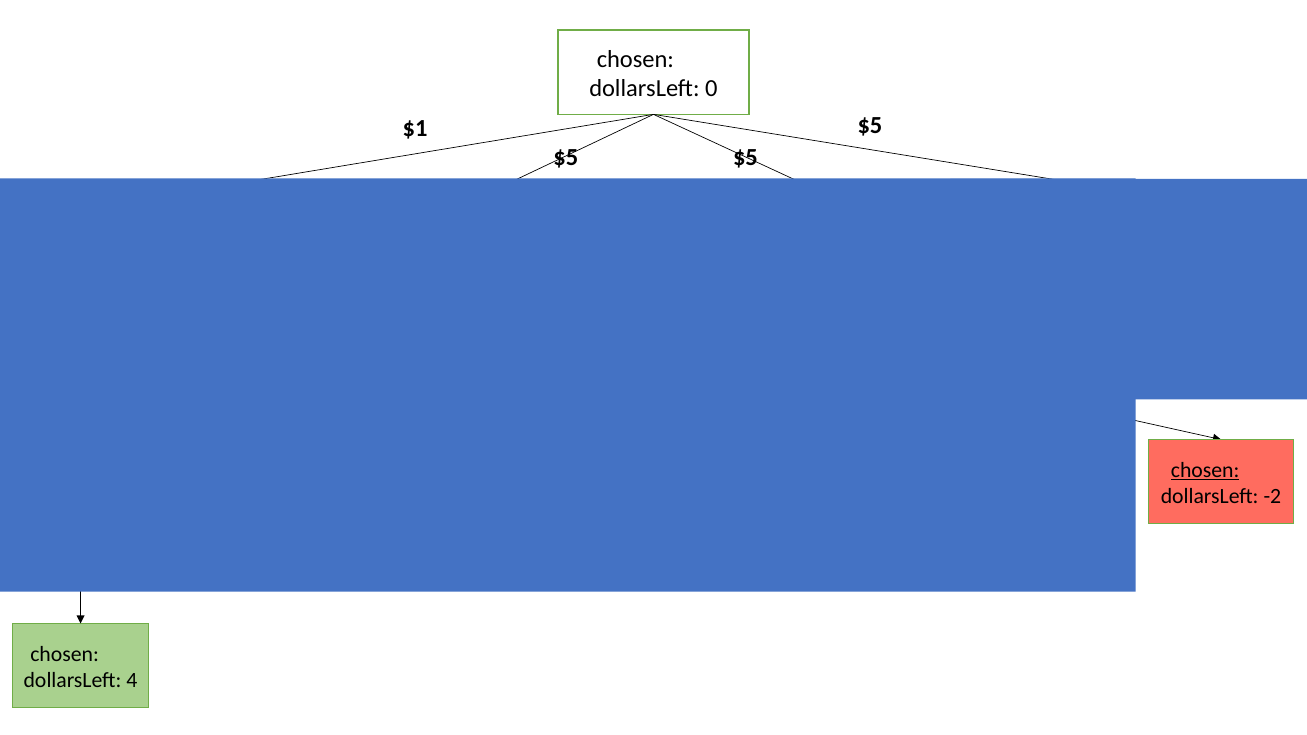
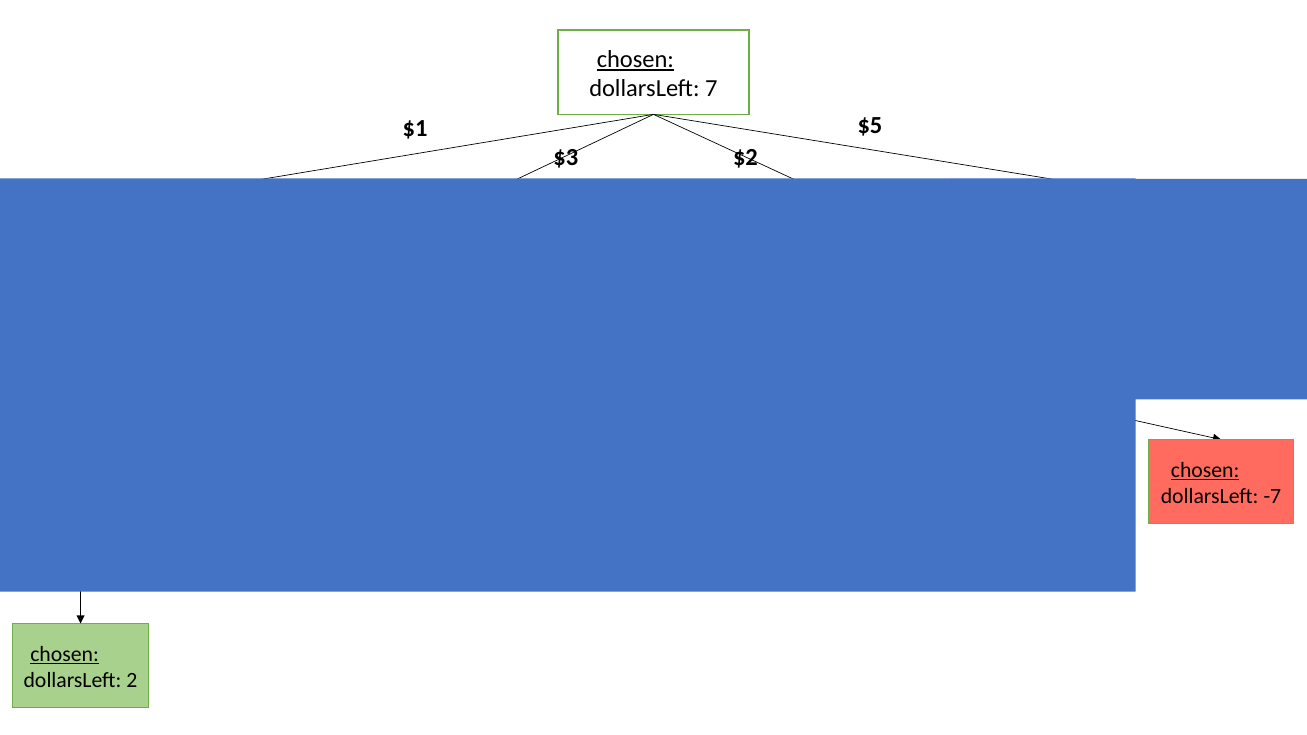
chosen at (635, 59) underline: none -> present
0 at (711, 89): 0 -> 7
$5 at (566, 158): $5 -> $3
$5 at (745, 158): $5 -> $2
-2 at (1272, 496): -2 -> -7
chosen at (65, 654) underline: none -> present
4 at (132, 680): 4 -> 2
